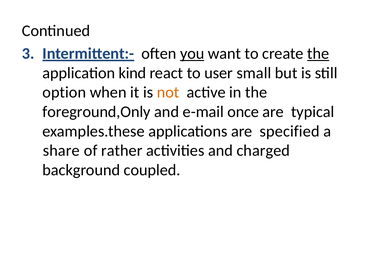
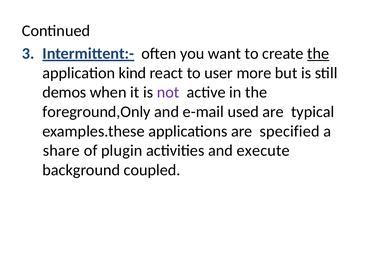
you underline: present -> none
small: small -> more
option: option -> demos
not colour: orange -> purple
once: once -> used
rather: rather -> plugin
charged: charged -> execute
